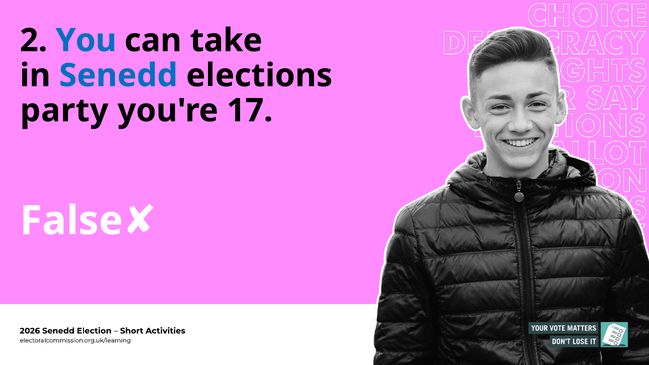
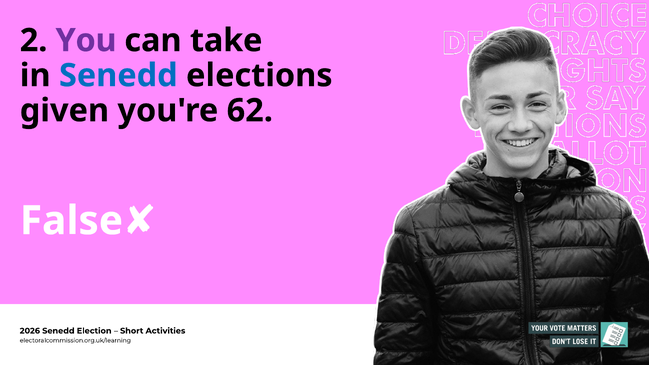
You colour: blue -> purple
party: party -> given
17: 17 -> 62
